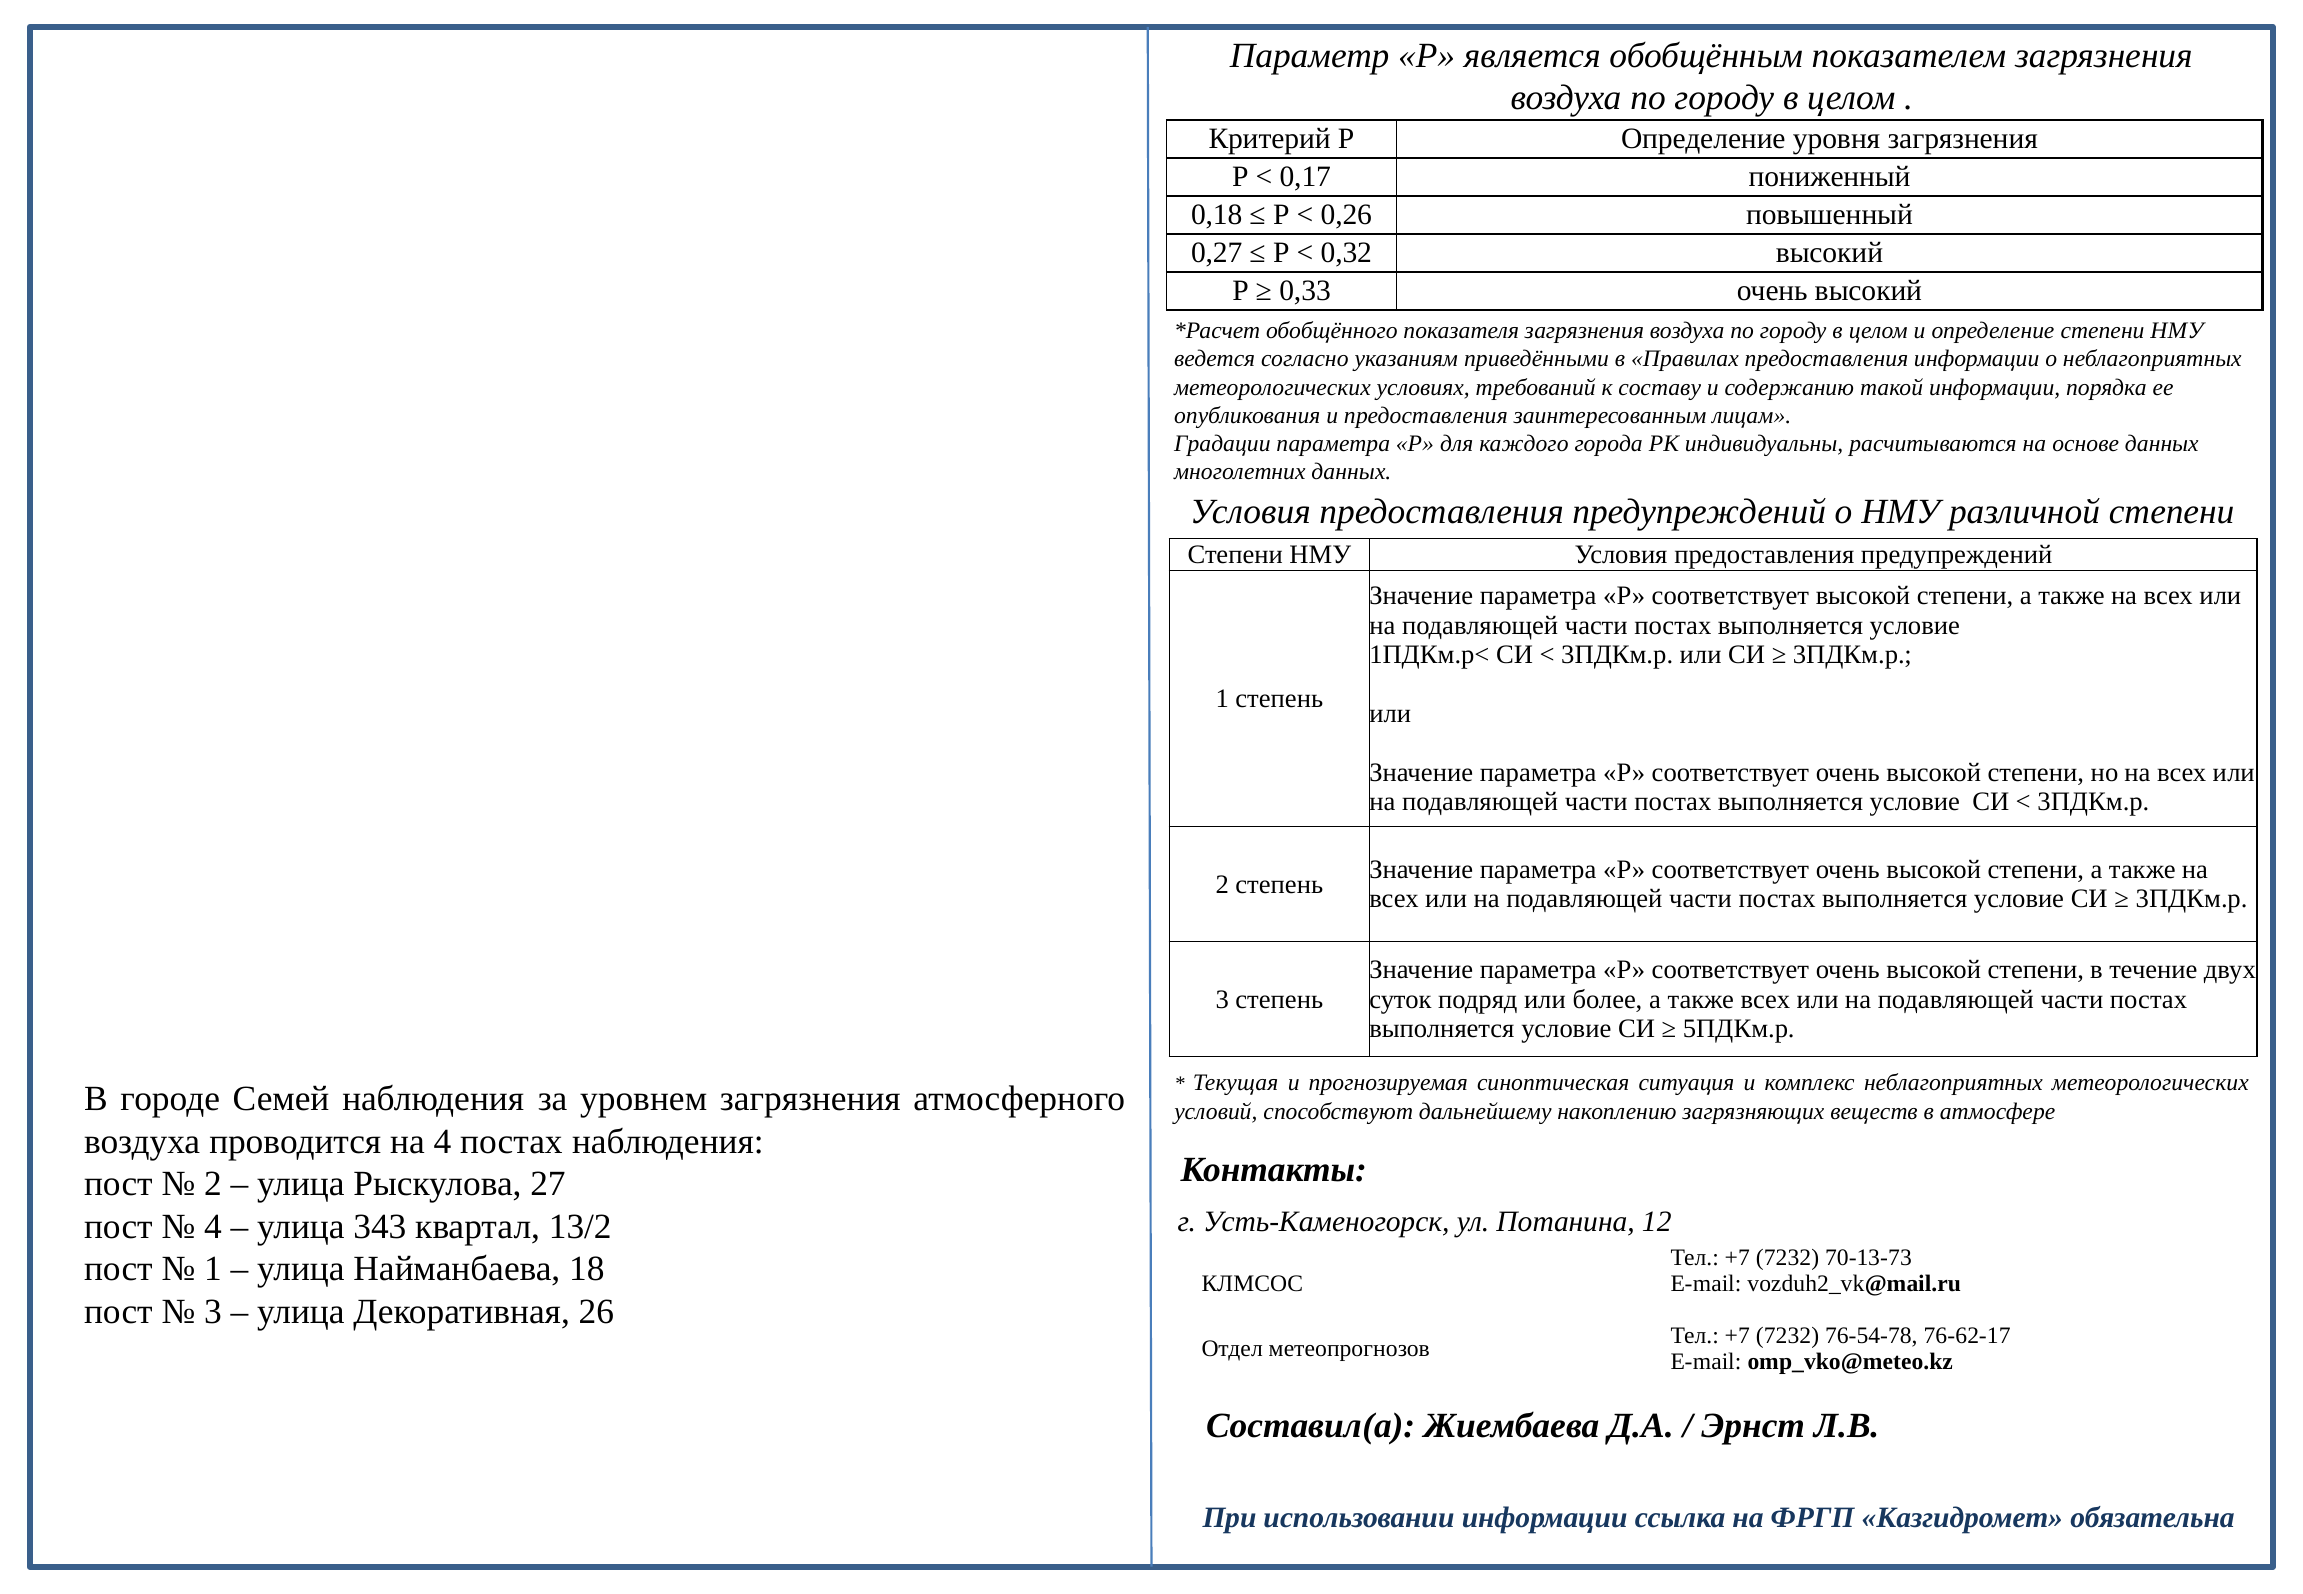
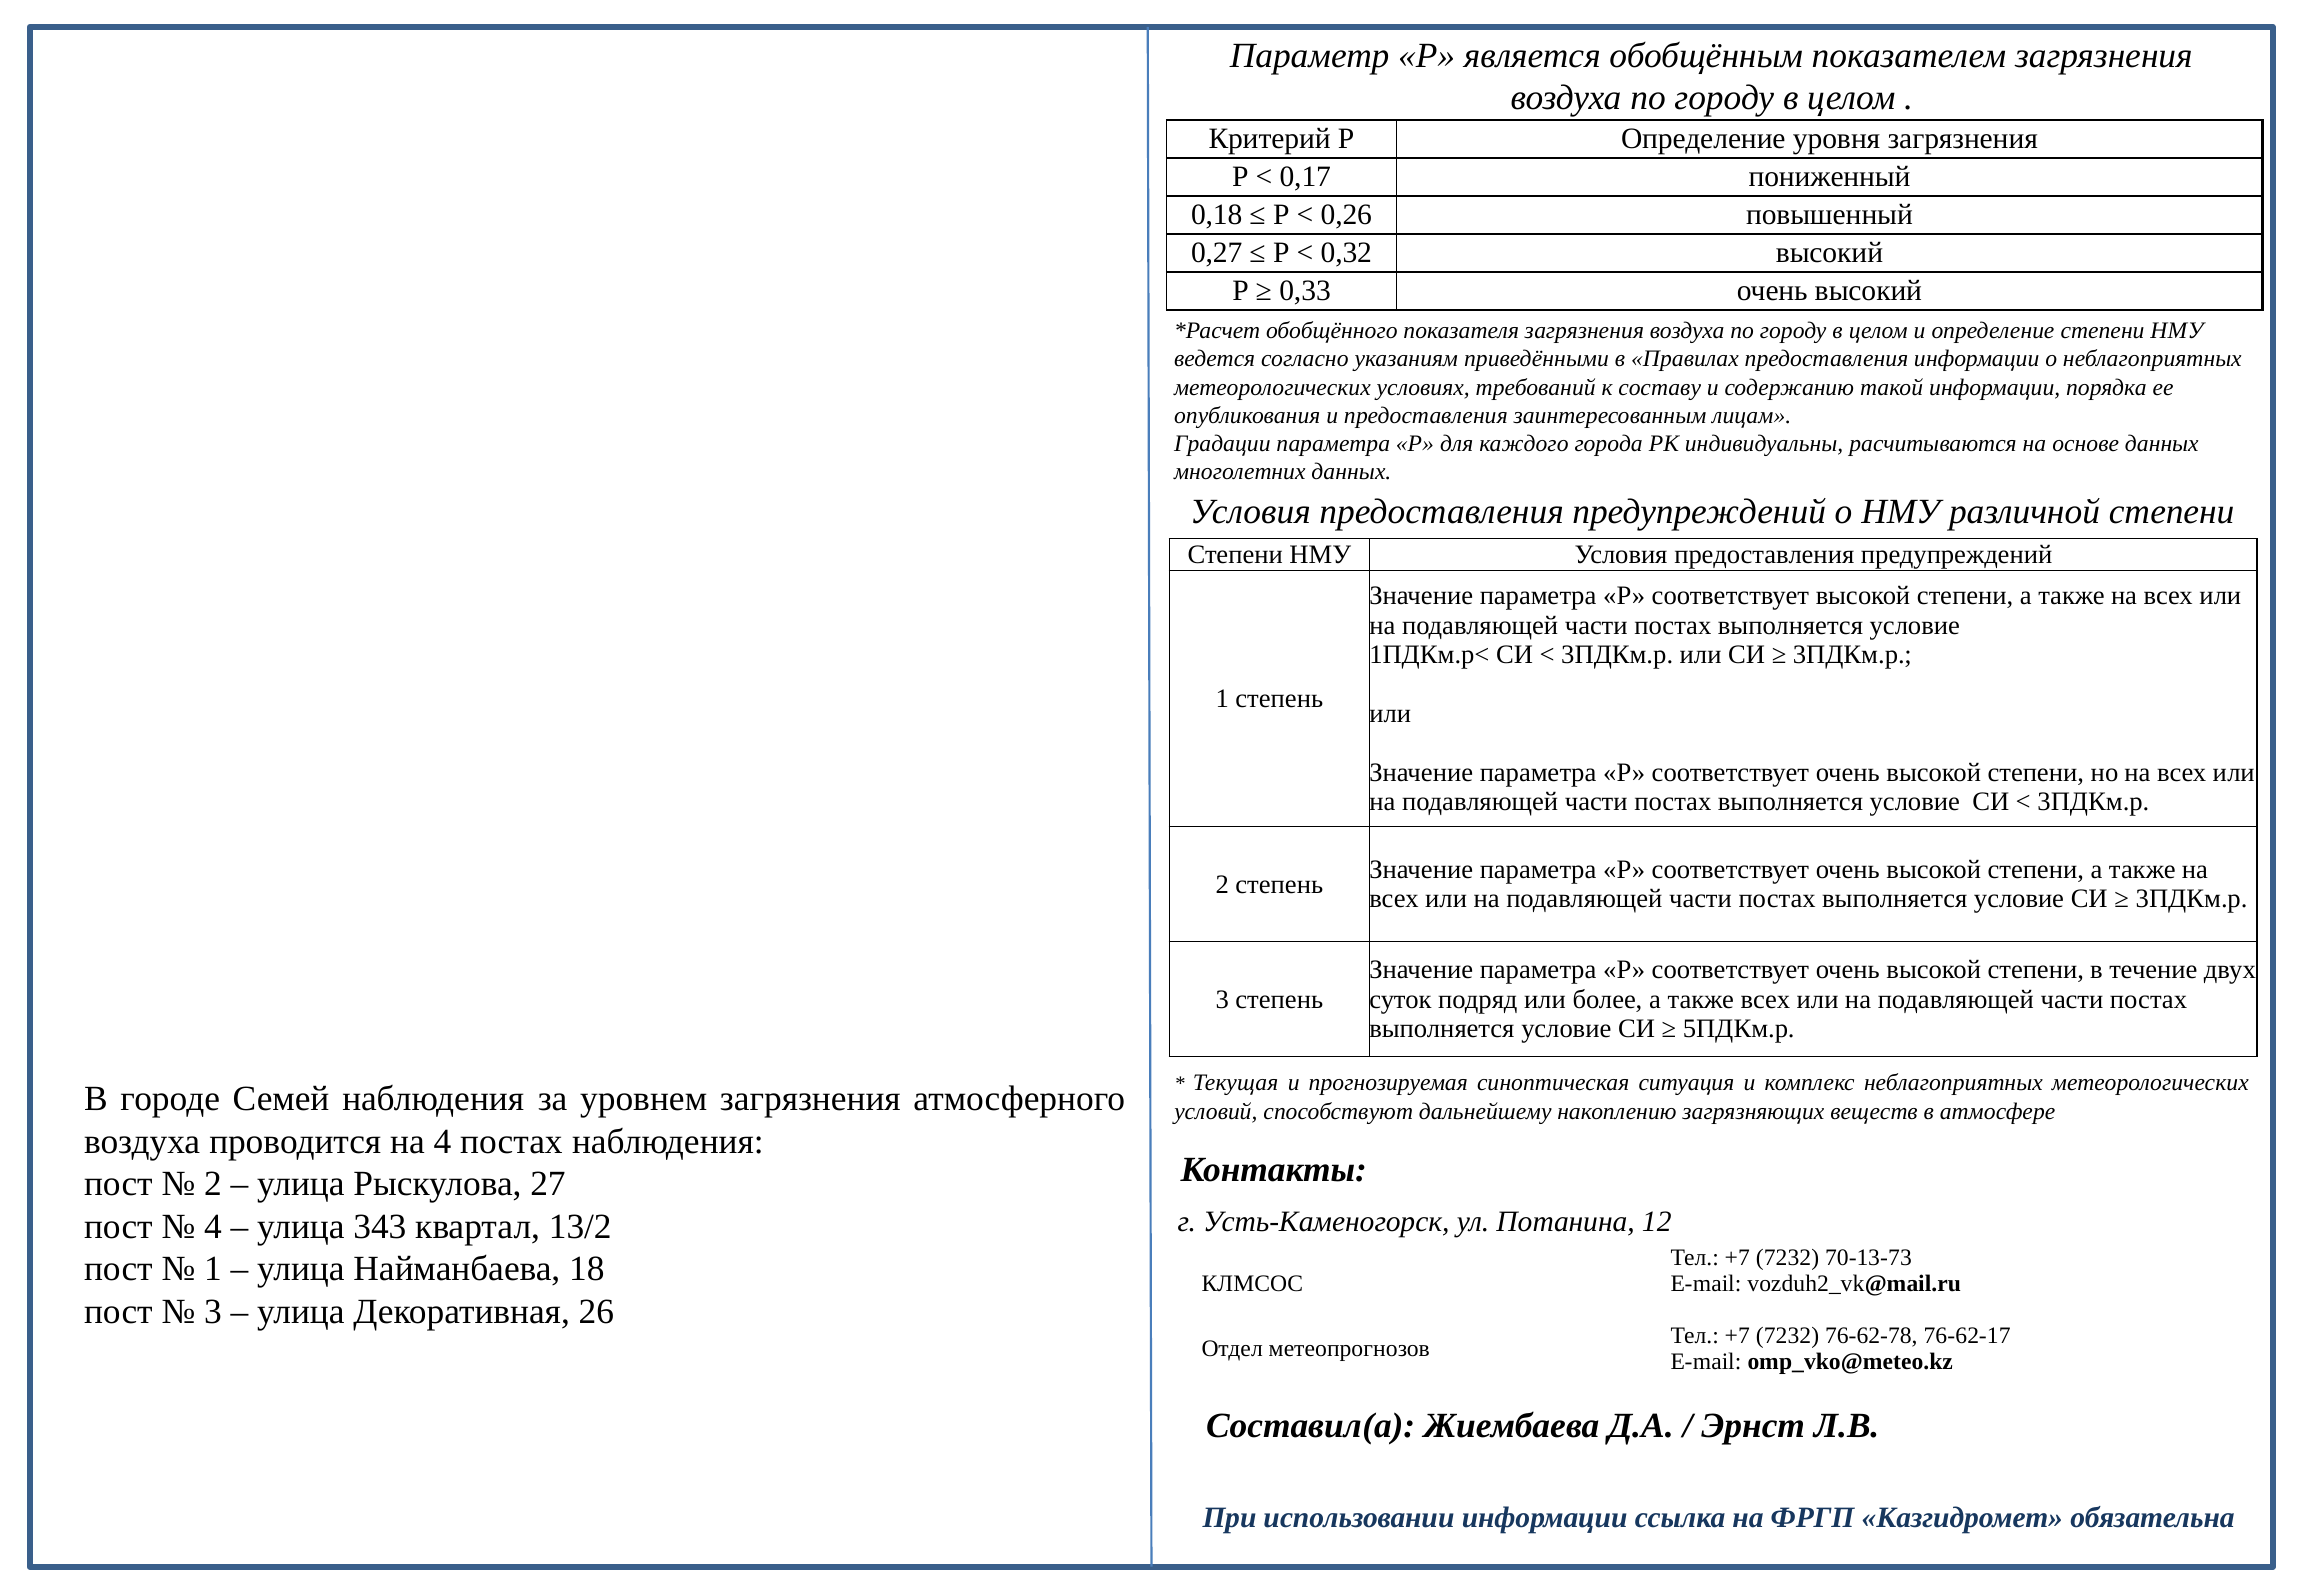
76-54-78: 76-54-78 -> 76-62-78
